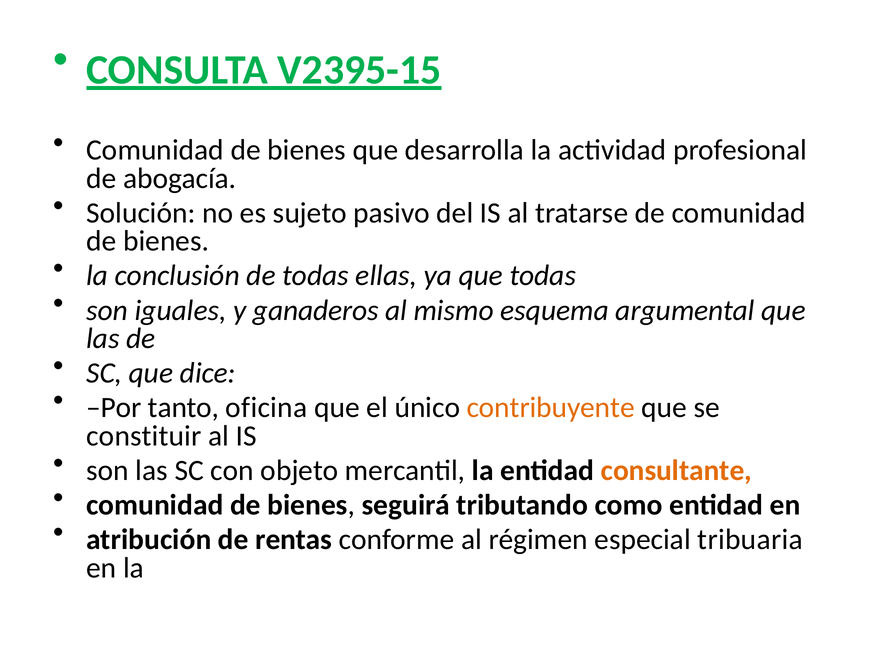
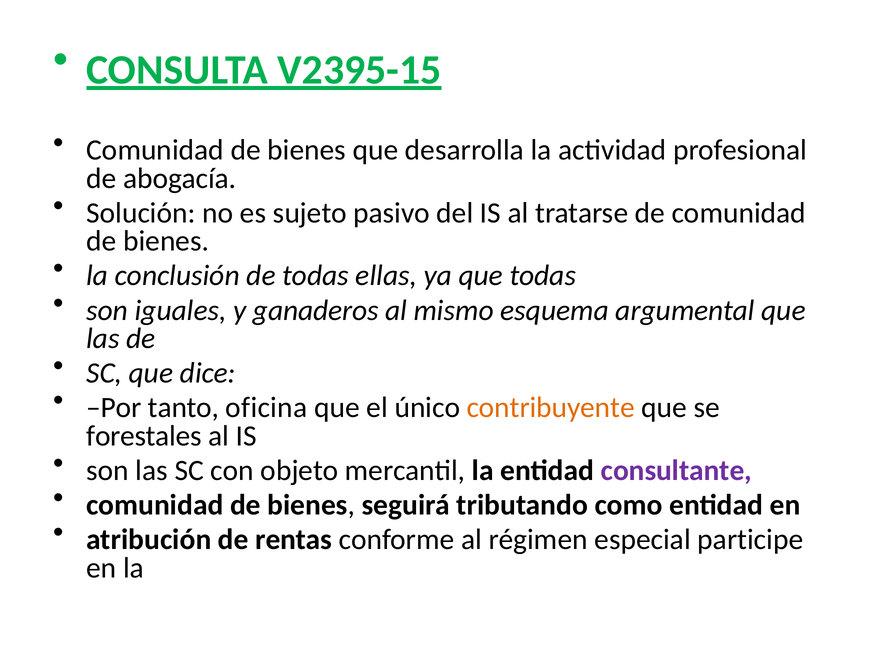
constituir: constituir -> forestales
consultante colour: orange -> purple
tribuaria: tribuaria -> participe
